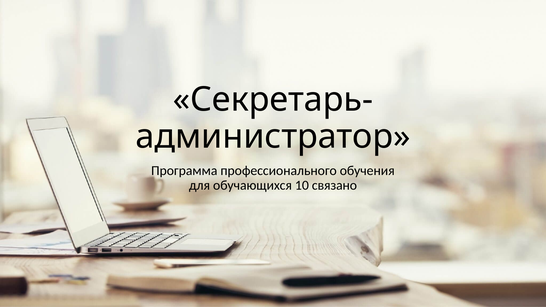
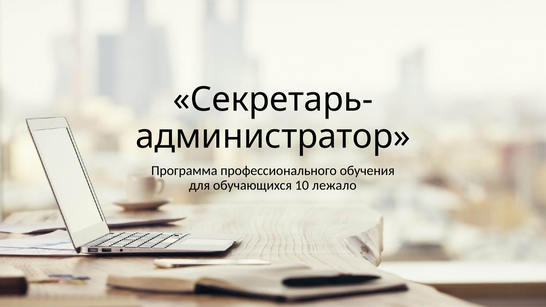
связано: связано -> лежало
